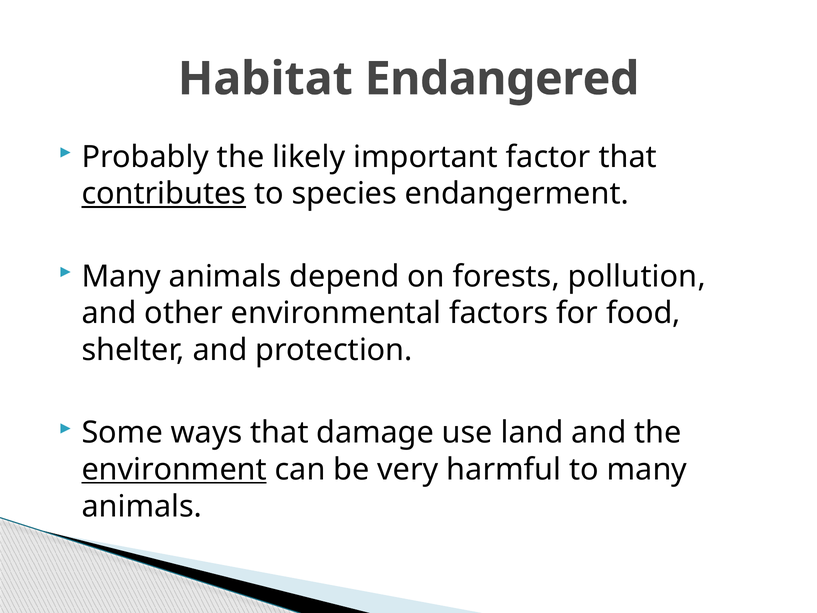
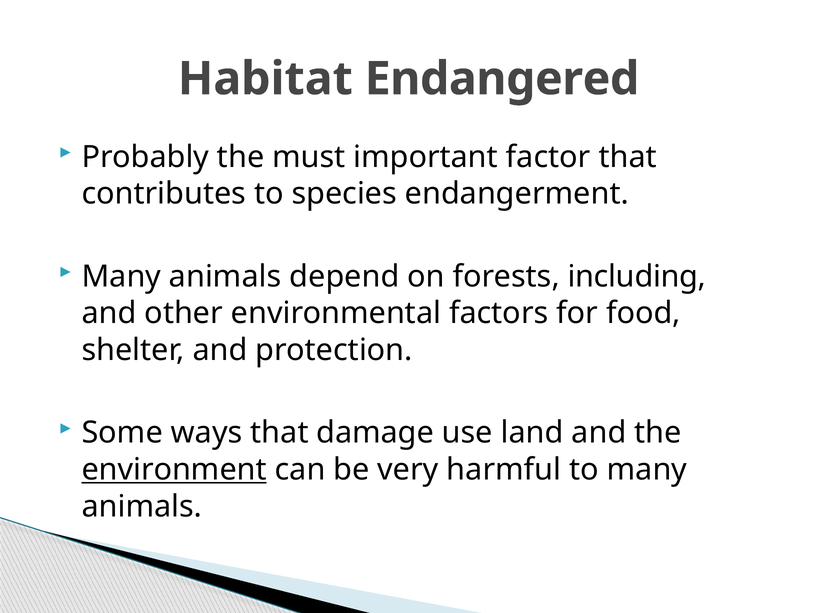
likely: likely -> must
contributes underline: present -> none
pollution: pollution -> including
